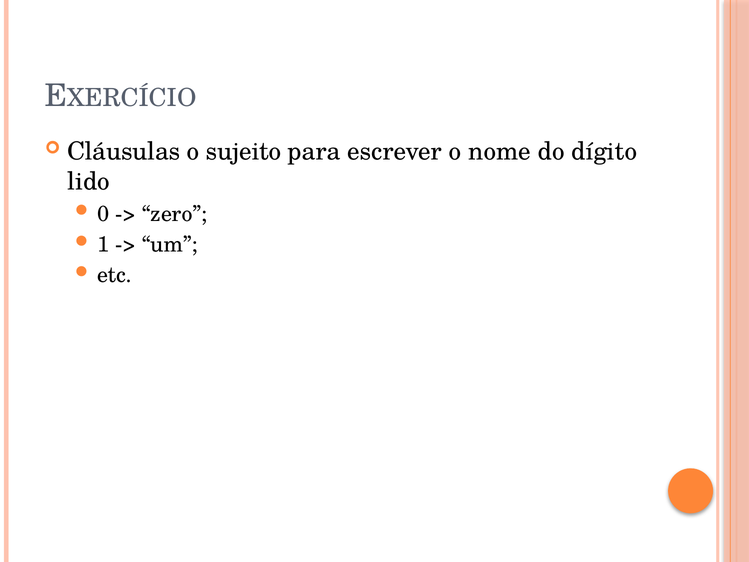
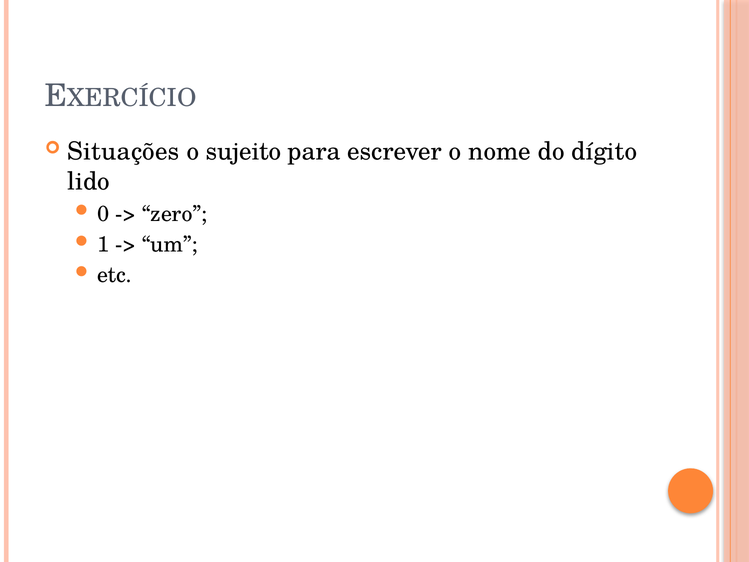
Cláusulas: Cláusulas -> Situações
